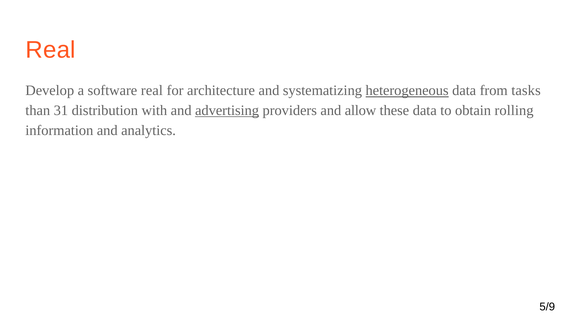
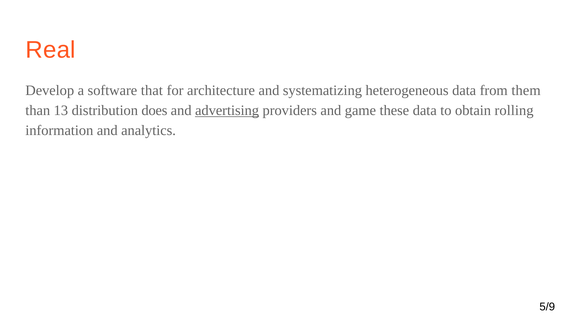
software real: real -> that
heterogeneous underline: present -> none
tasks: tasks -> them
31: 31 -> 13
with: with -> does
allow: allow -> game
